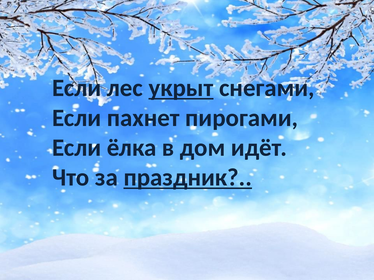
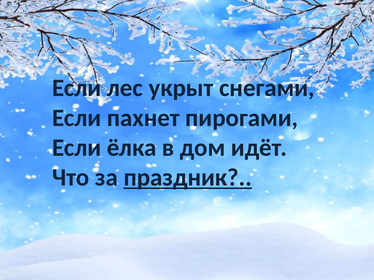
укрыт underline: present -> none
